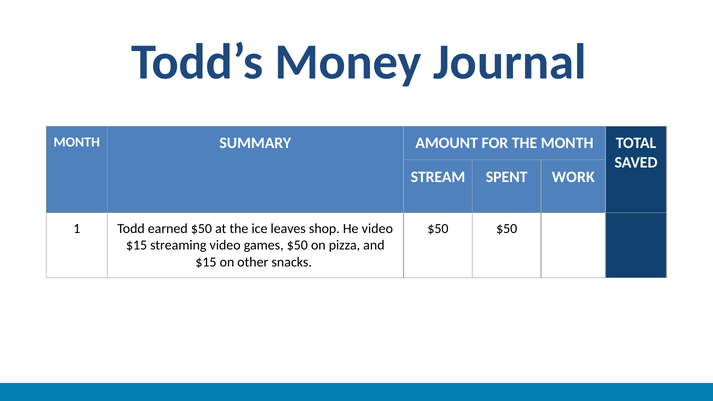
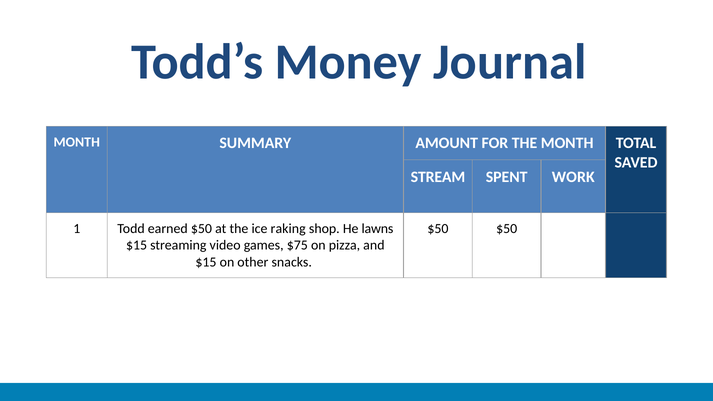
leaves: leaves -> raking
He video: video -> lawns
games $50: $50 -> $75
